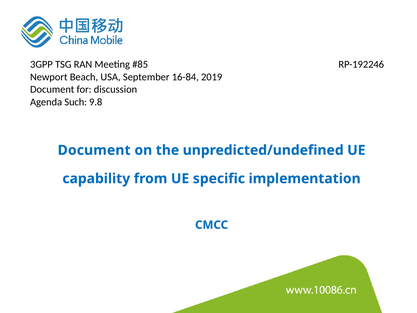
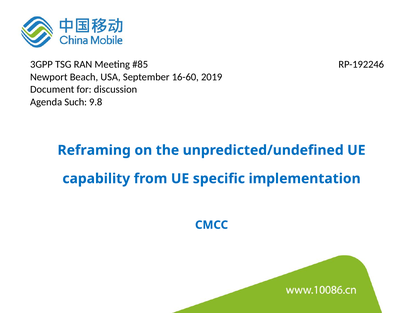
16-84: 16-84 -> 16-60
Document at (94, 150): Document -> Reframing
